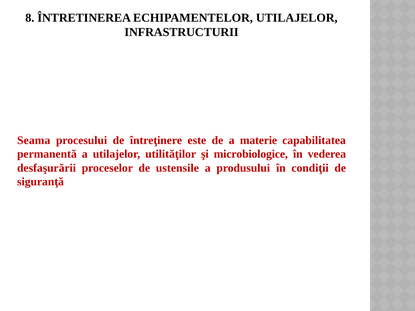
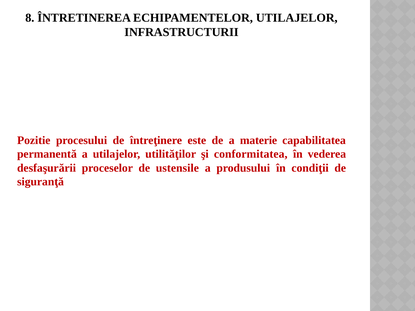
Seama: Seama -> Pozitie
microbiologice: microbiologice -> conformitatea
